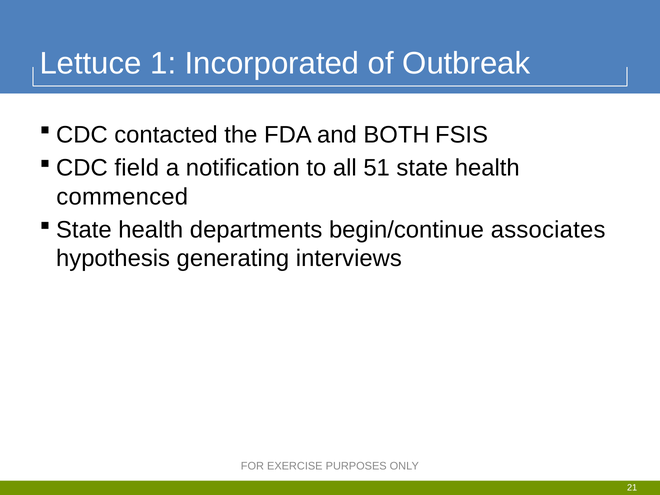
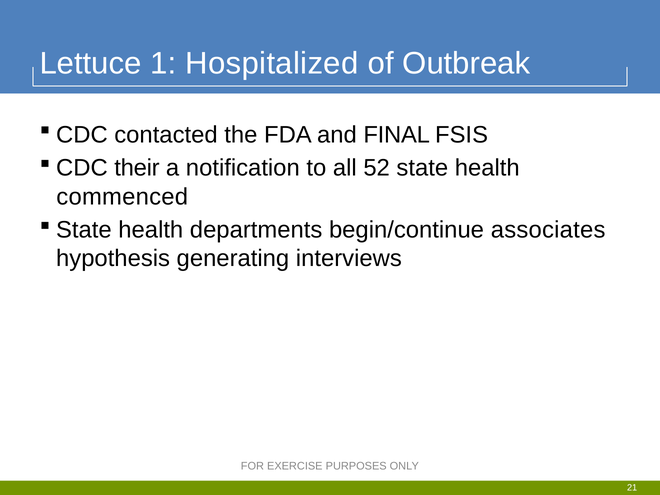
Incorporated: Incorporated -> Hospitalized
BOTH: BOTH -> FINAL
field: field -> their
51: 51 -> 52
